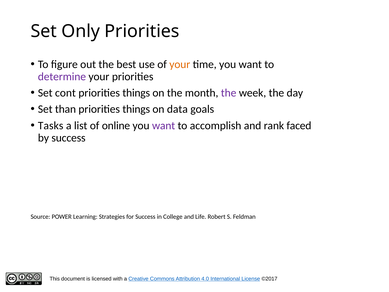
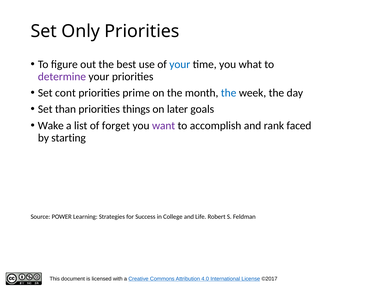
your at (180, 64) colour: orange -> blue
time you want: want -> what
things at (136, 93): things -> prime
the at (229, 93) colour: purple -> blue
data: data -> later
Tasks: Tasks -> Wake
online: online -> forget
by success: success -> starting
